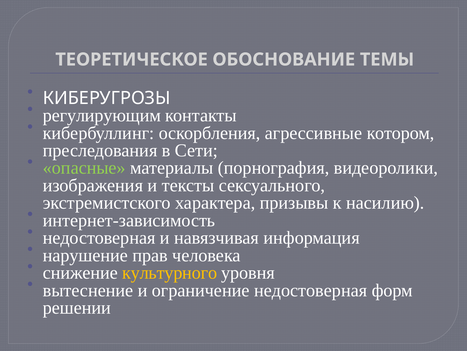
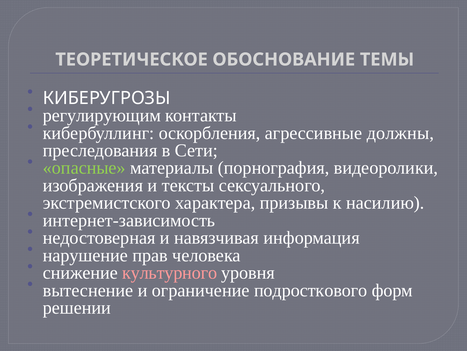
котором: котором -> должны
культурного colour: yellow -> pink
ограничение недостоверная: недостоверная -> подросткового
